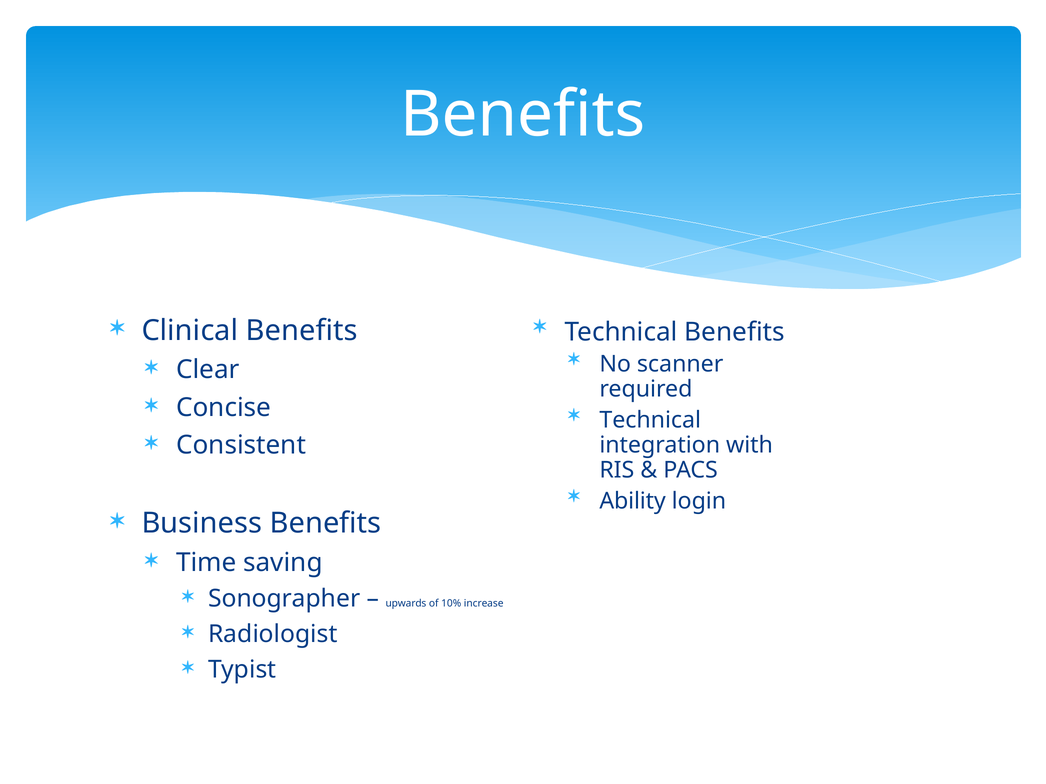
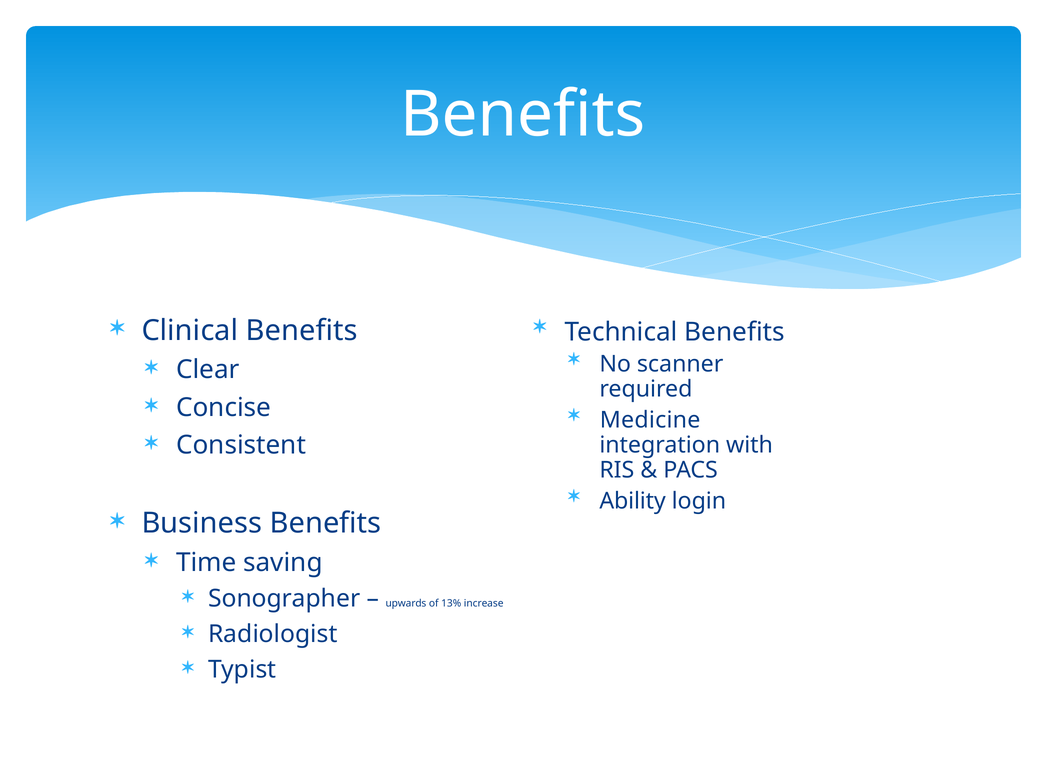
Technical at (650, 420): Technical -> Medicine
10%: 10% -> 13%
